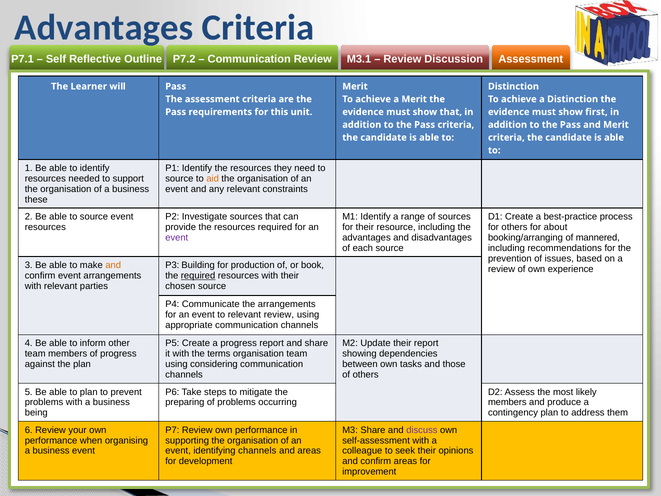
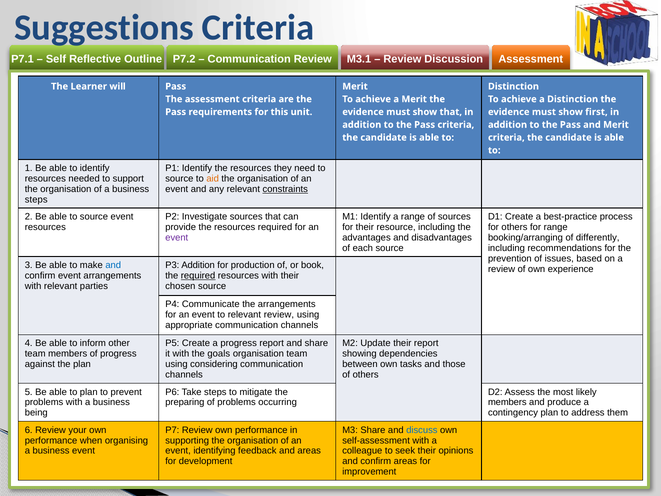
Advantages at (104, 28): Advantages -> Suggestions
constraints underline: none -> present
these at (36, 199): these -> steps
for about: about -> range
mannered: mannered -> differently
and at (113, 265) colour: orange -> blue
P3 Building: Building -> Addition
terms: terms -> goals
discuss colour: purple -> blue
identifying channels: channels -> feedback
